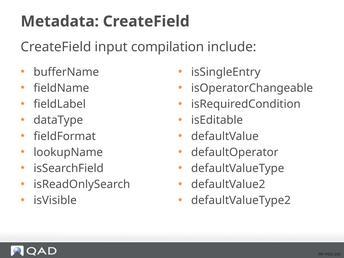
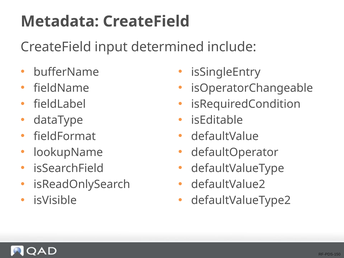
compilation: compilation -> determined
